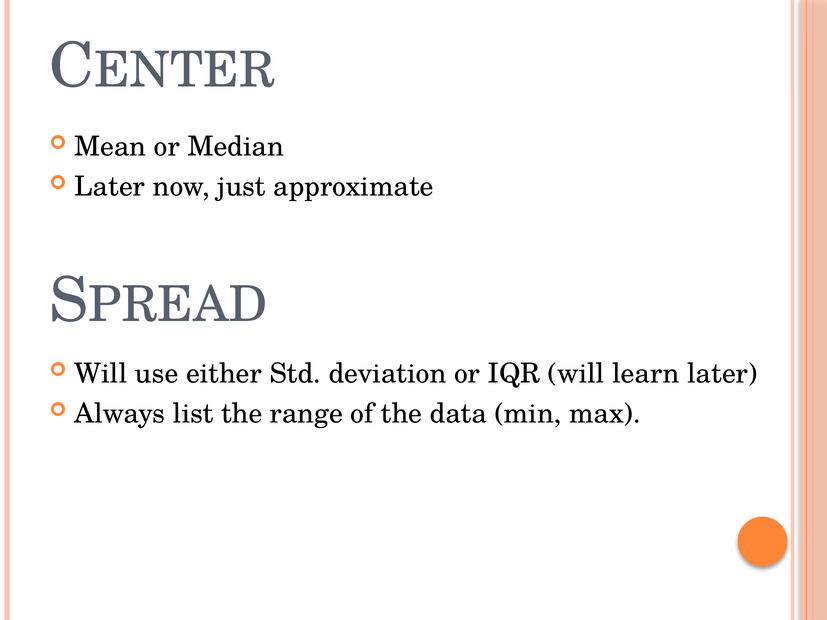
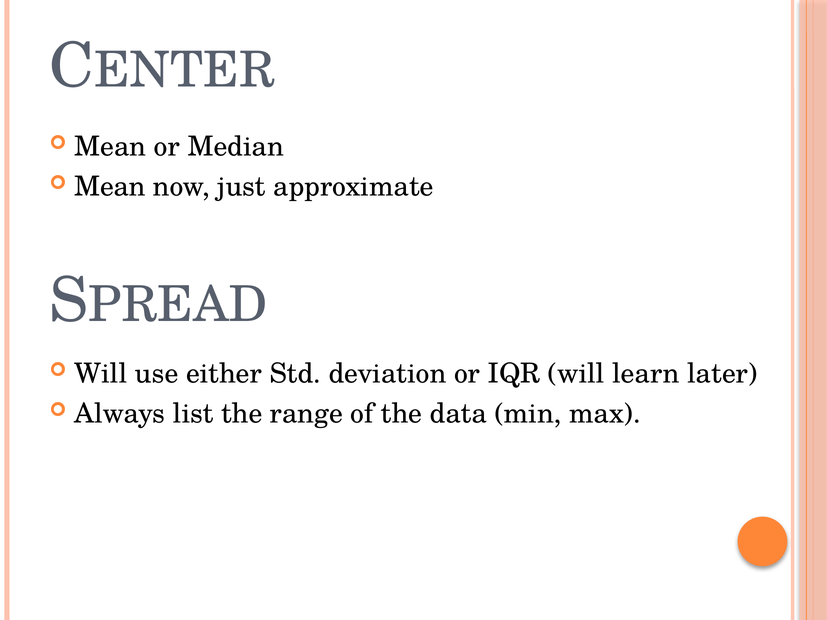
Later at (110, 187): Later -> Mean
